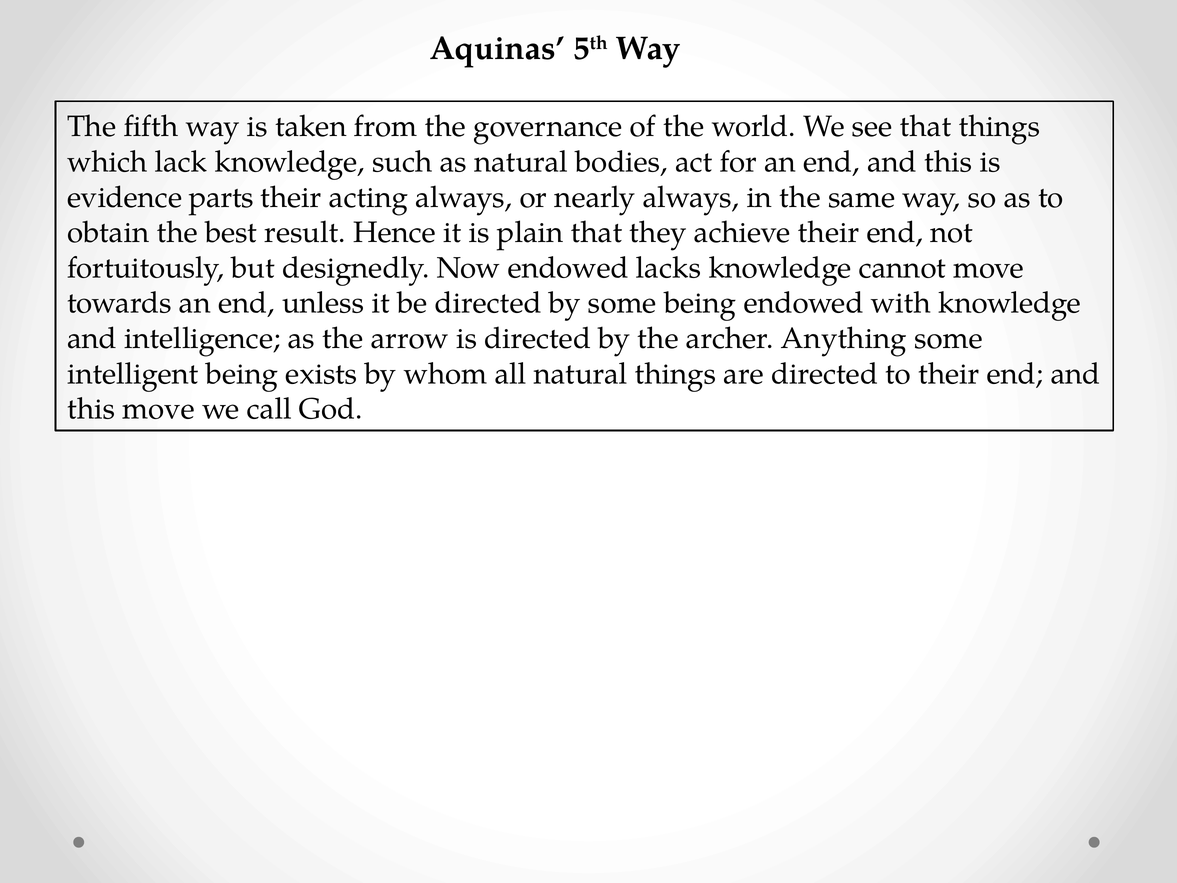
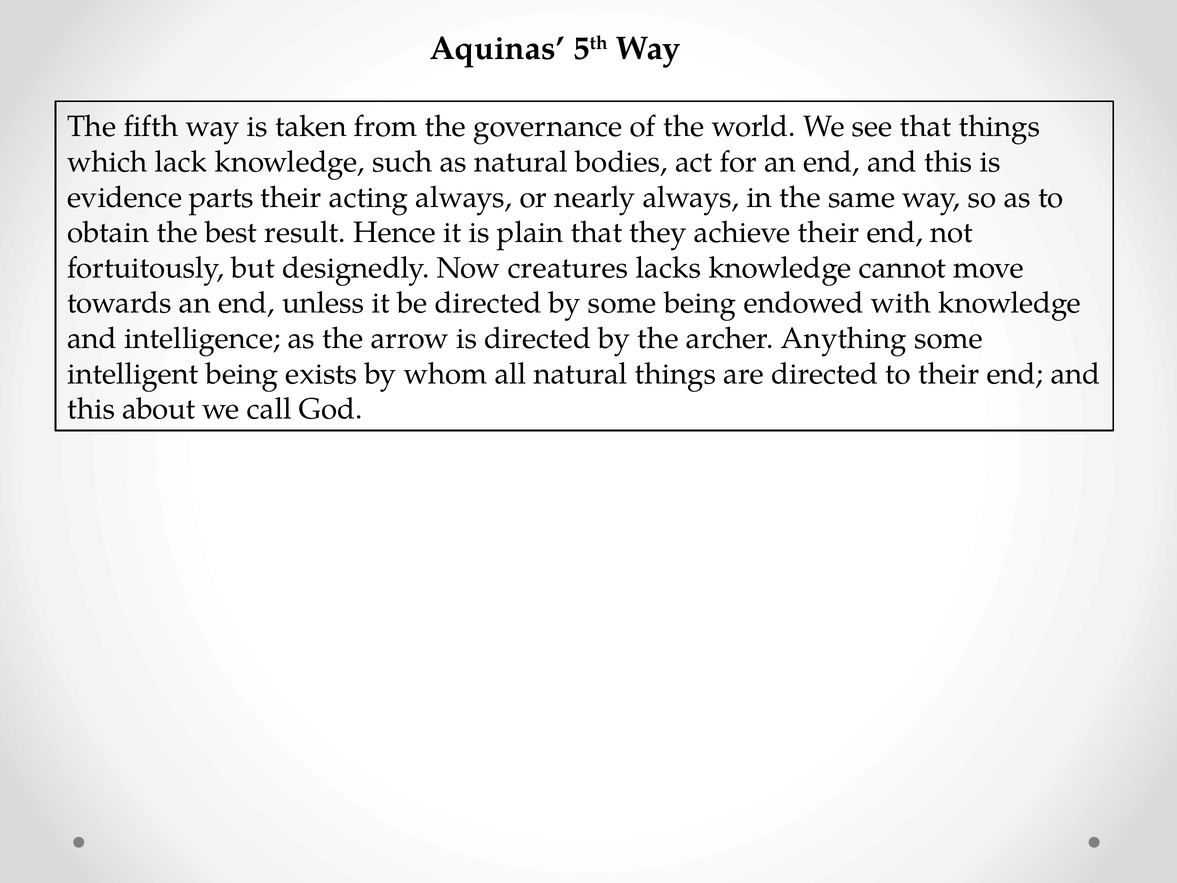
Now endowed: endowed -> creatures
this move: move -> about
